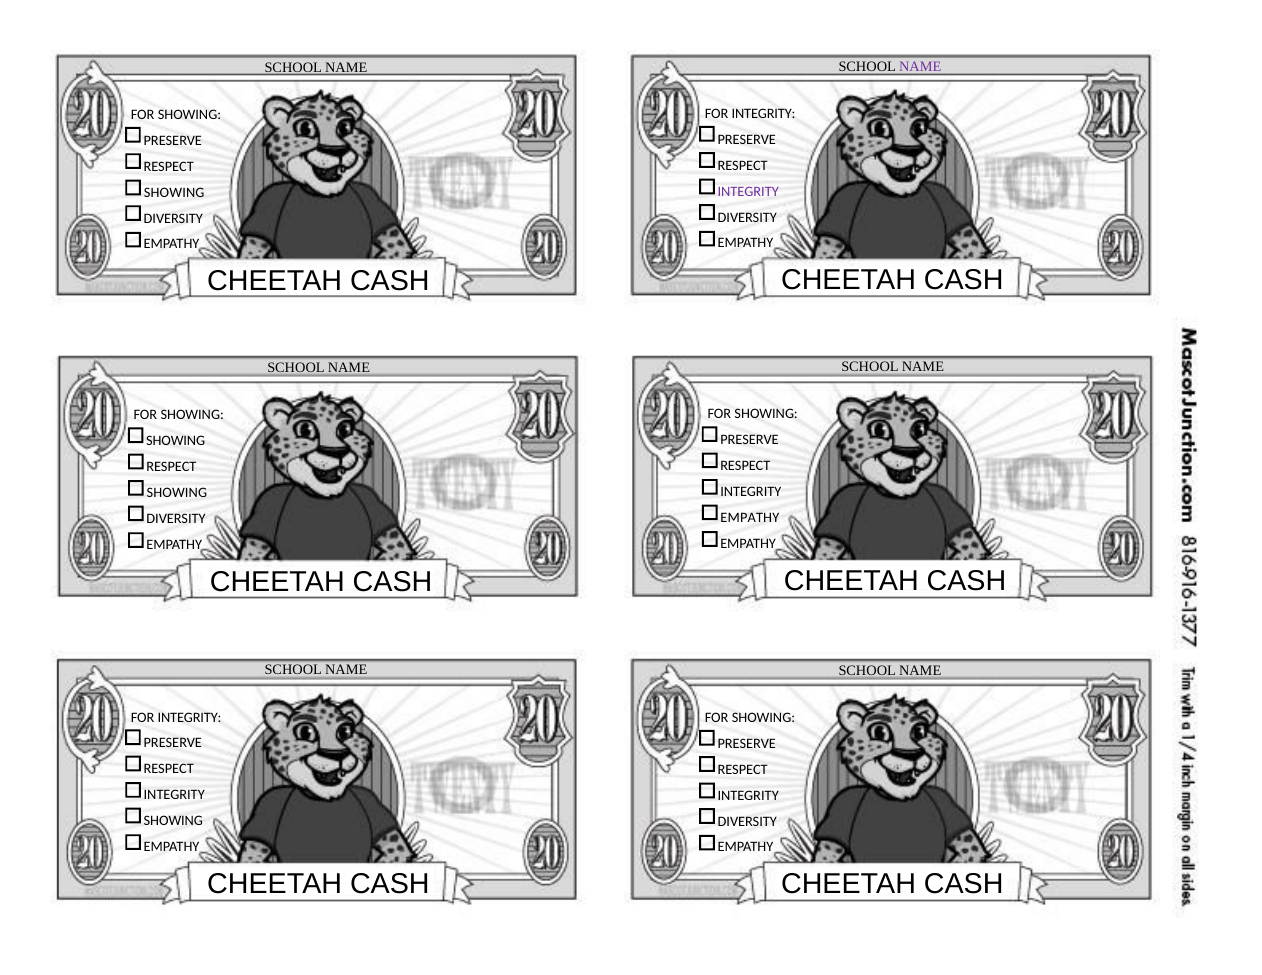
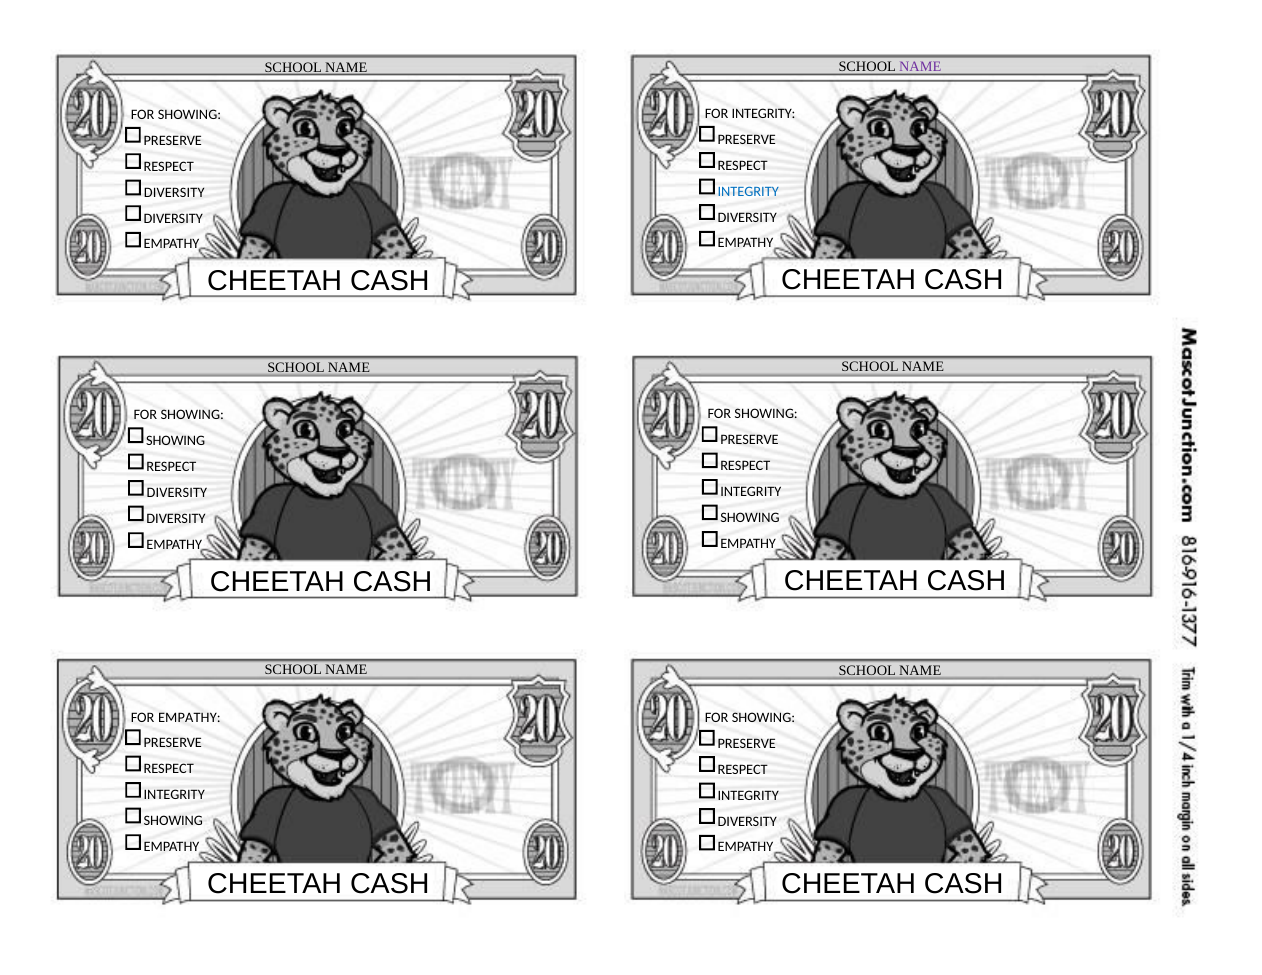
INTEGRITY at (748, 191) colour: purple -> blue
SHOWING at (174, 193): SHOWING -> DIVERSITY
SHOWING at (177, 493): SHOWING -> DIVERSITY
EMPATHY at (750, 518): EMPATHY -> SHOWING
INTEGRITY at (190, 717): INTEGRITY -> EMPATHY
